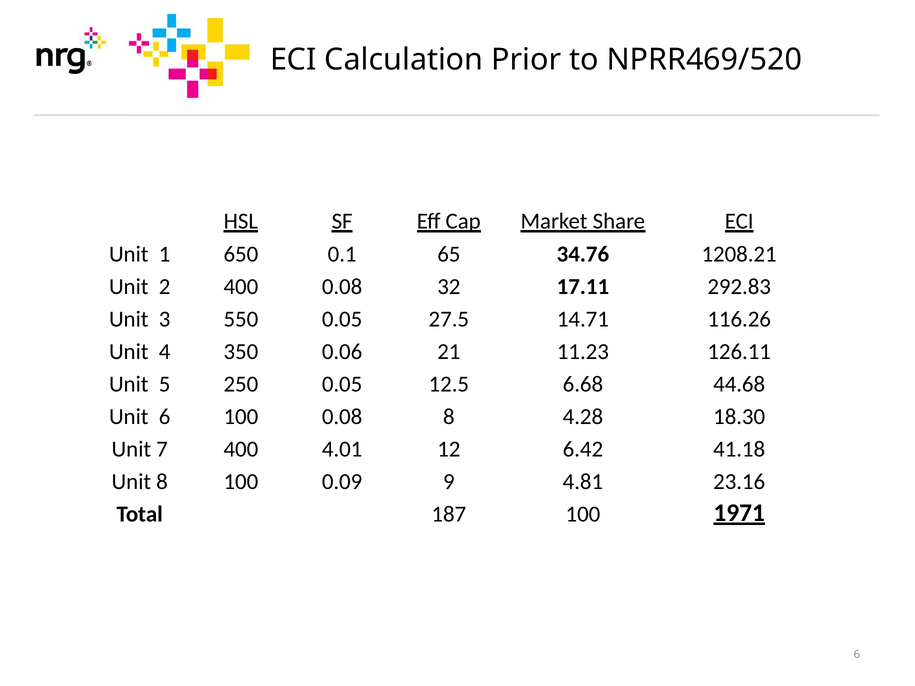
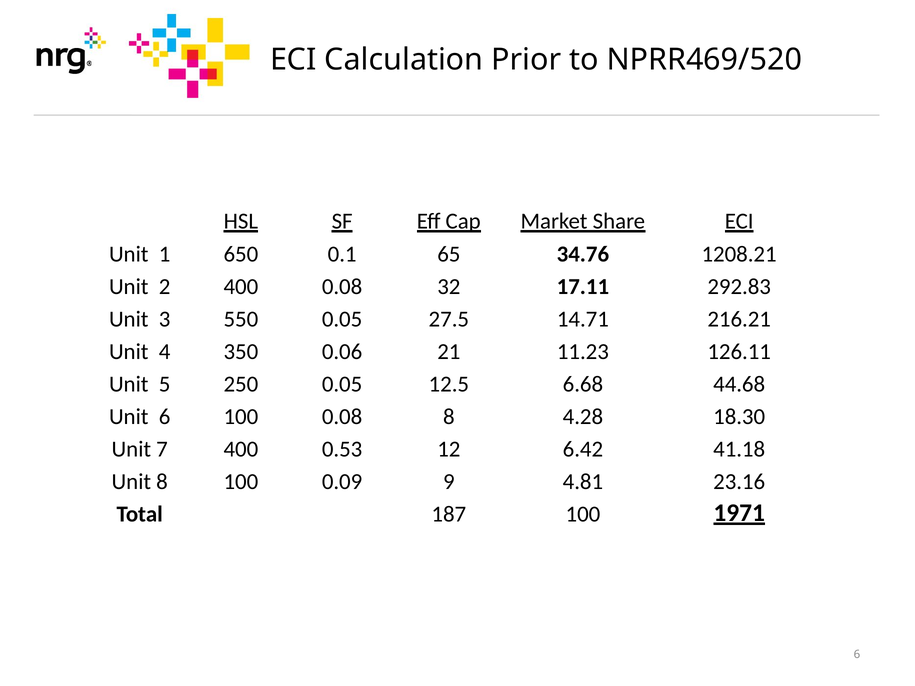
116.26: 116.26 -> 216.21
4.01: 4.01 -> 0.53
